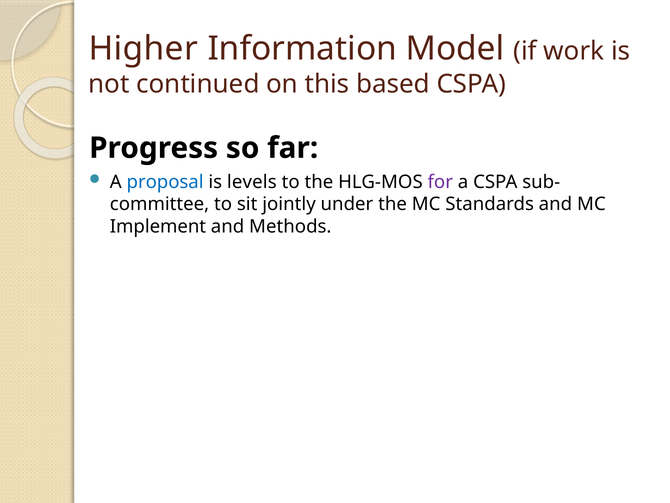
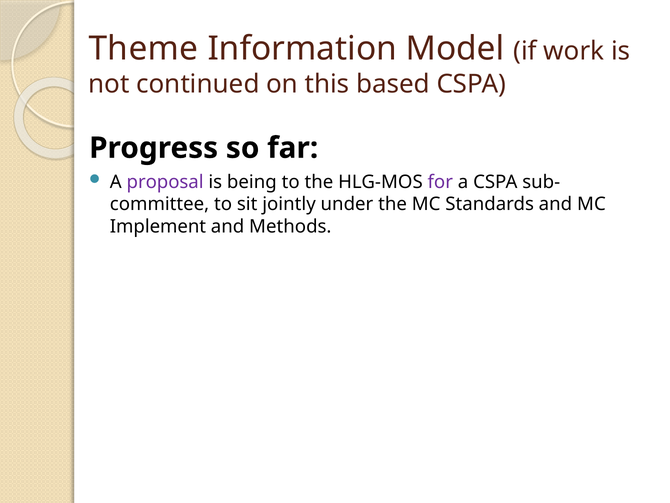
Higher: Higher -> Theme
proposal colour: blue -> purple
levels: levels -> being
